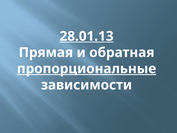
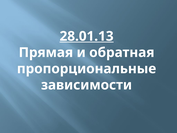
пропорциональные underline: present -> none
